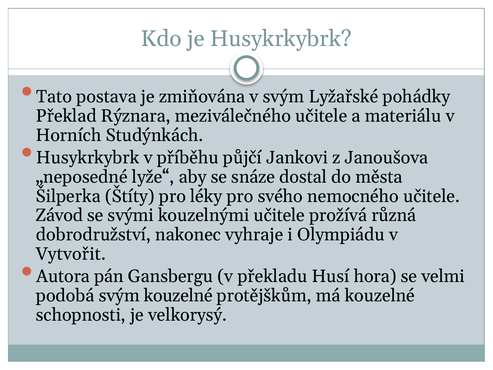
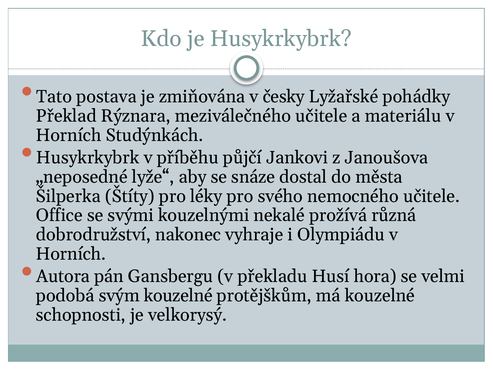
v svým: svým -> česky
Závod: Závod -> Office
kouzelnými učitele: učitele -> nekalé
Vytvořit at (71, 254): Vytvořit -> Horních
